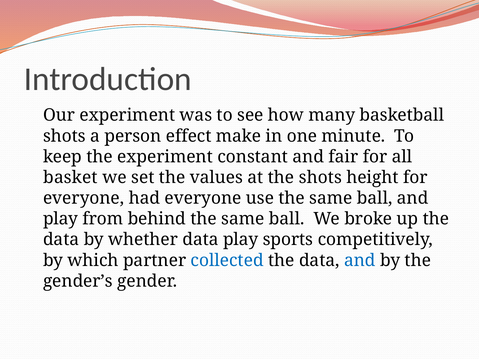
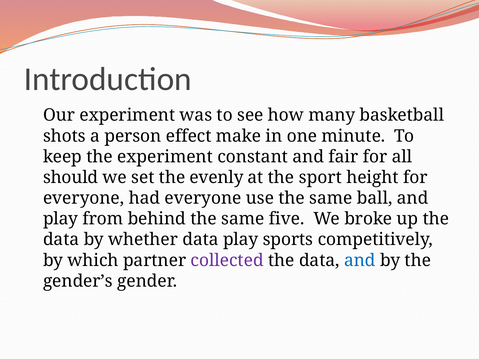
basket: basket -> should
values: values -> evenly
the shots: shots -> sport
behind the same ball: ball -> five
collected colour: blue -> purple
